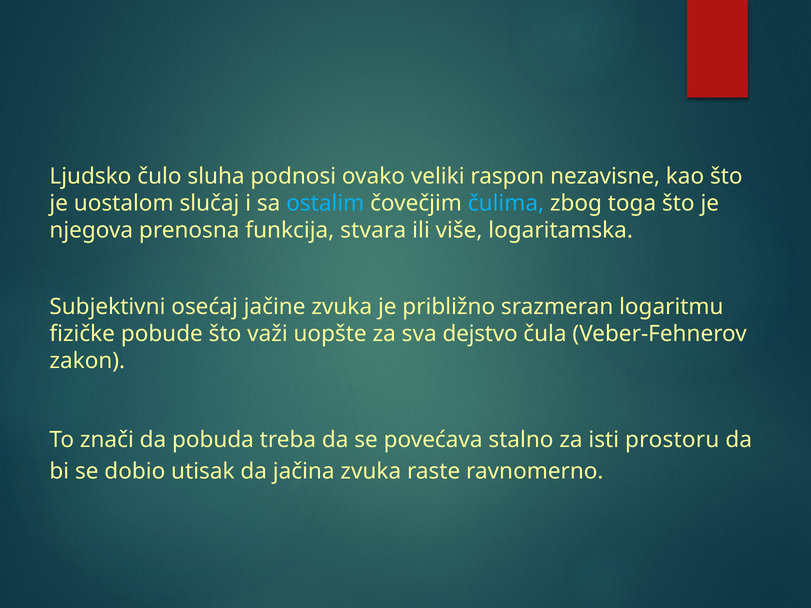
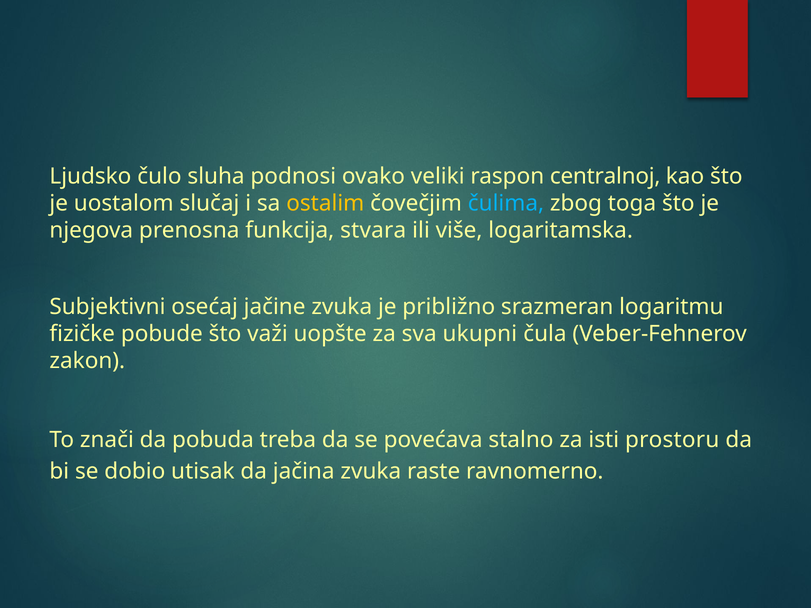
nezavisne: nezavisne -> centralnoj
ostalim colour: light blue -> yellow
dejstvo: dejstvo -> ukupni
